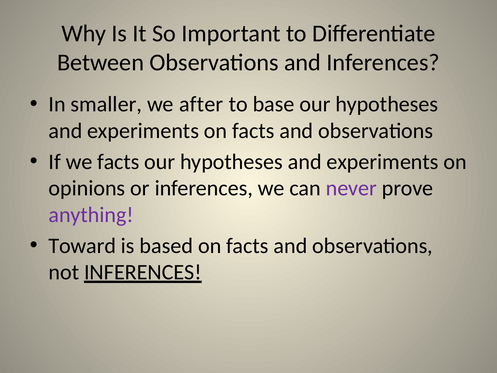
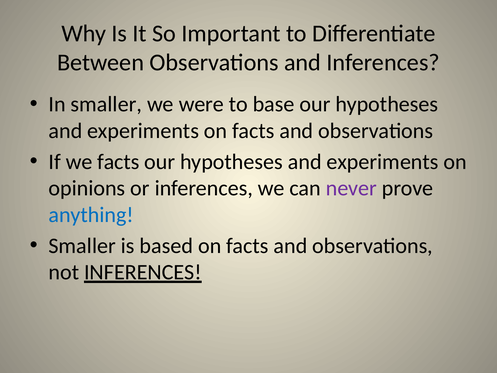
after: after -> were
anything colour: purple -> blue
Toward at (82, 246): Toward -> Smaller
